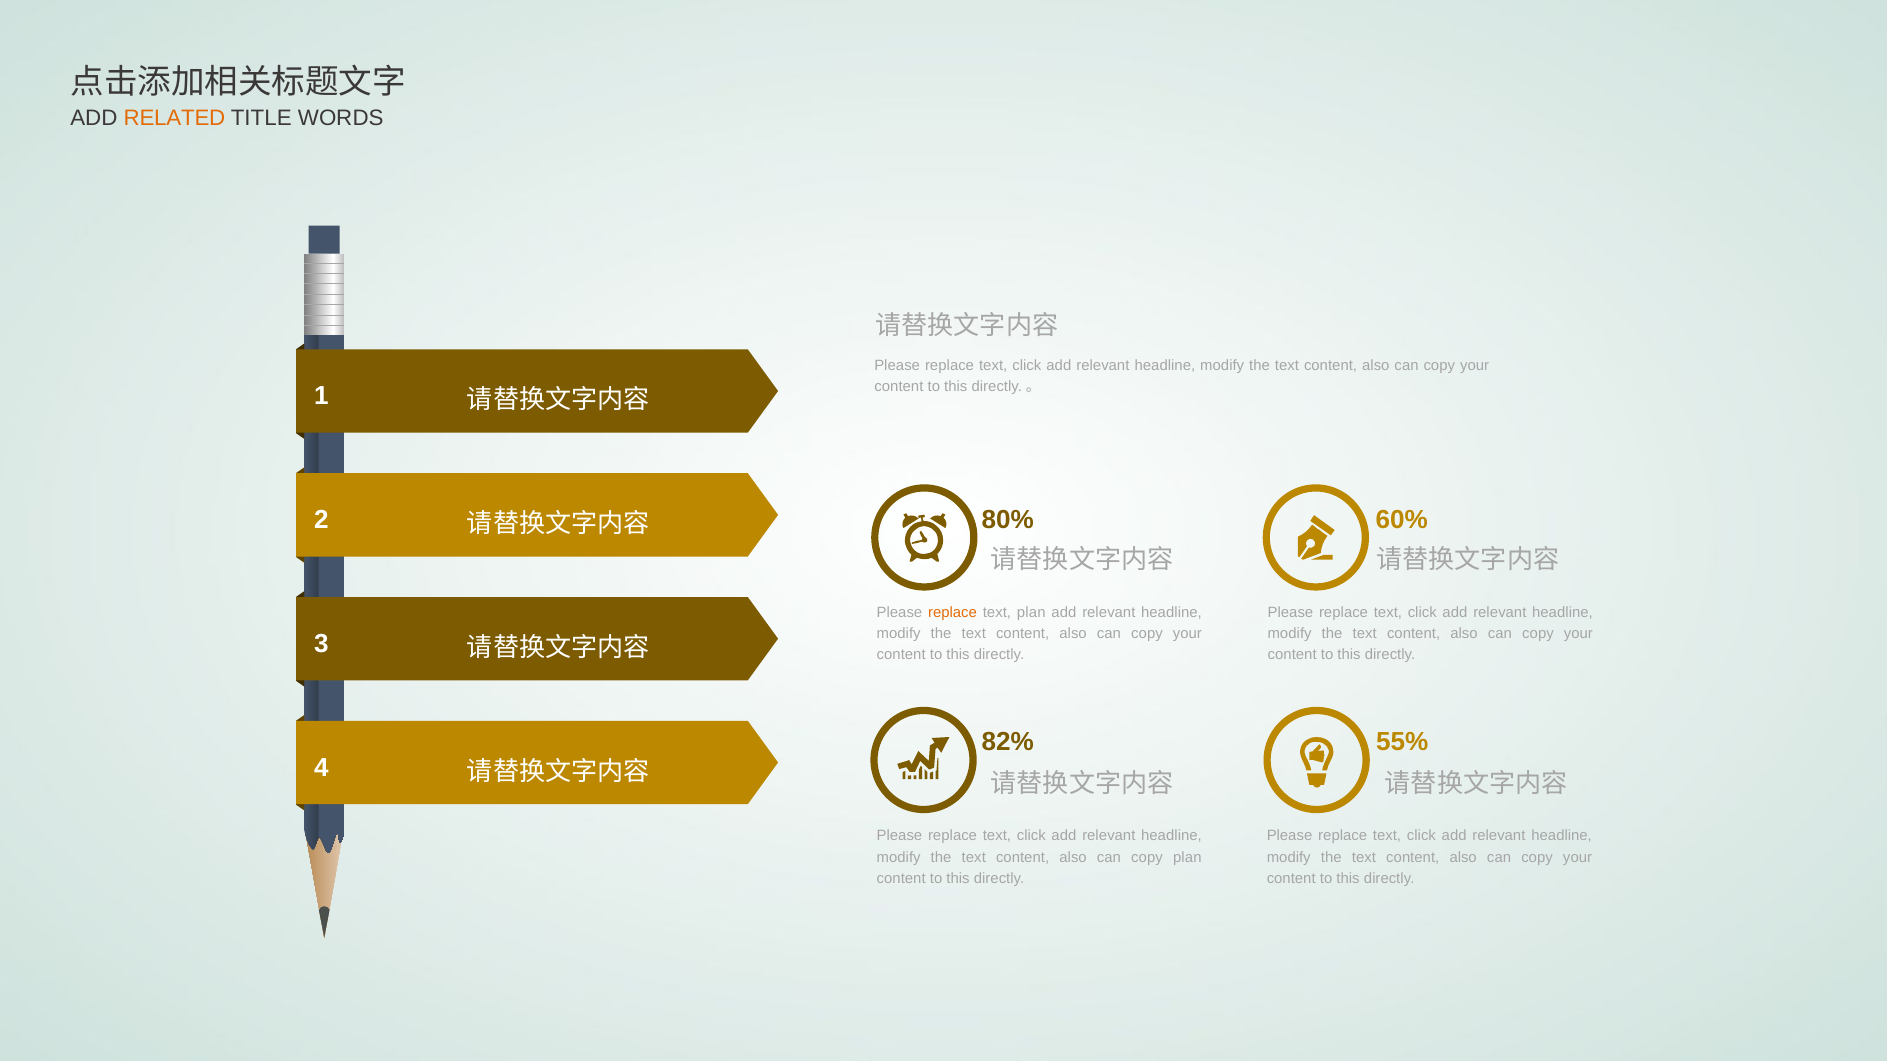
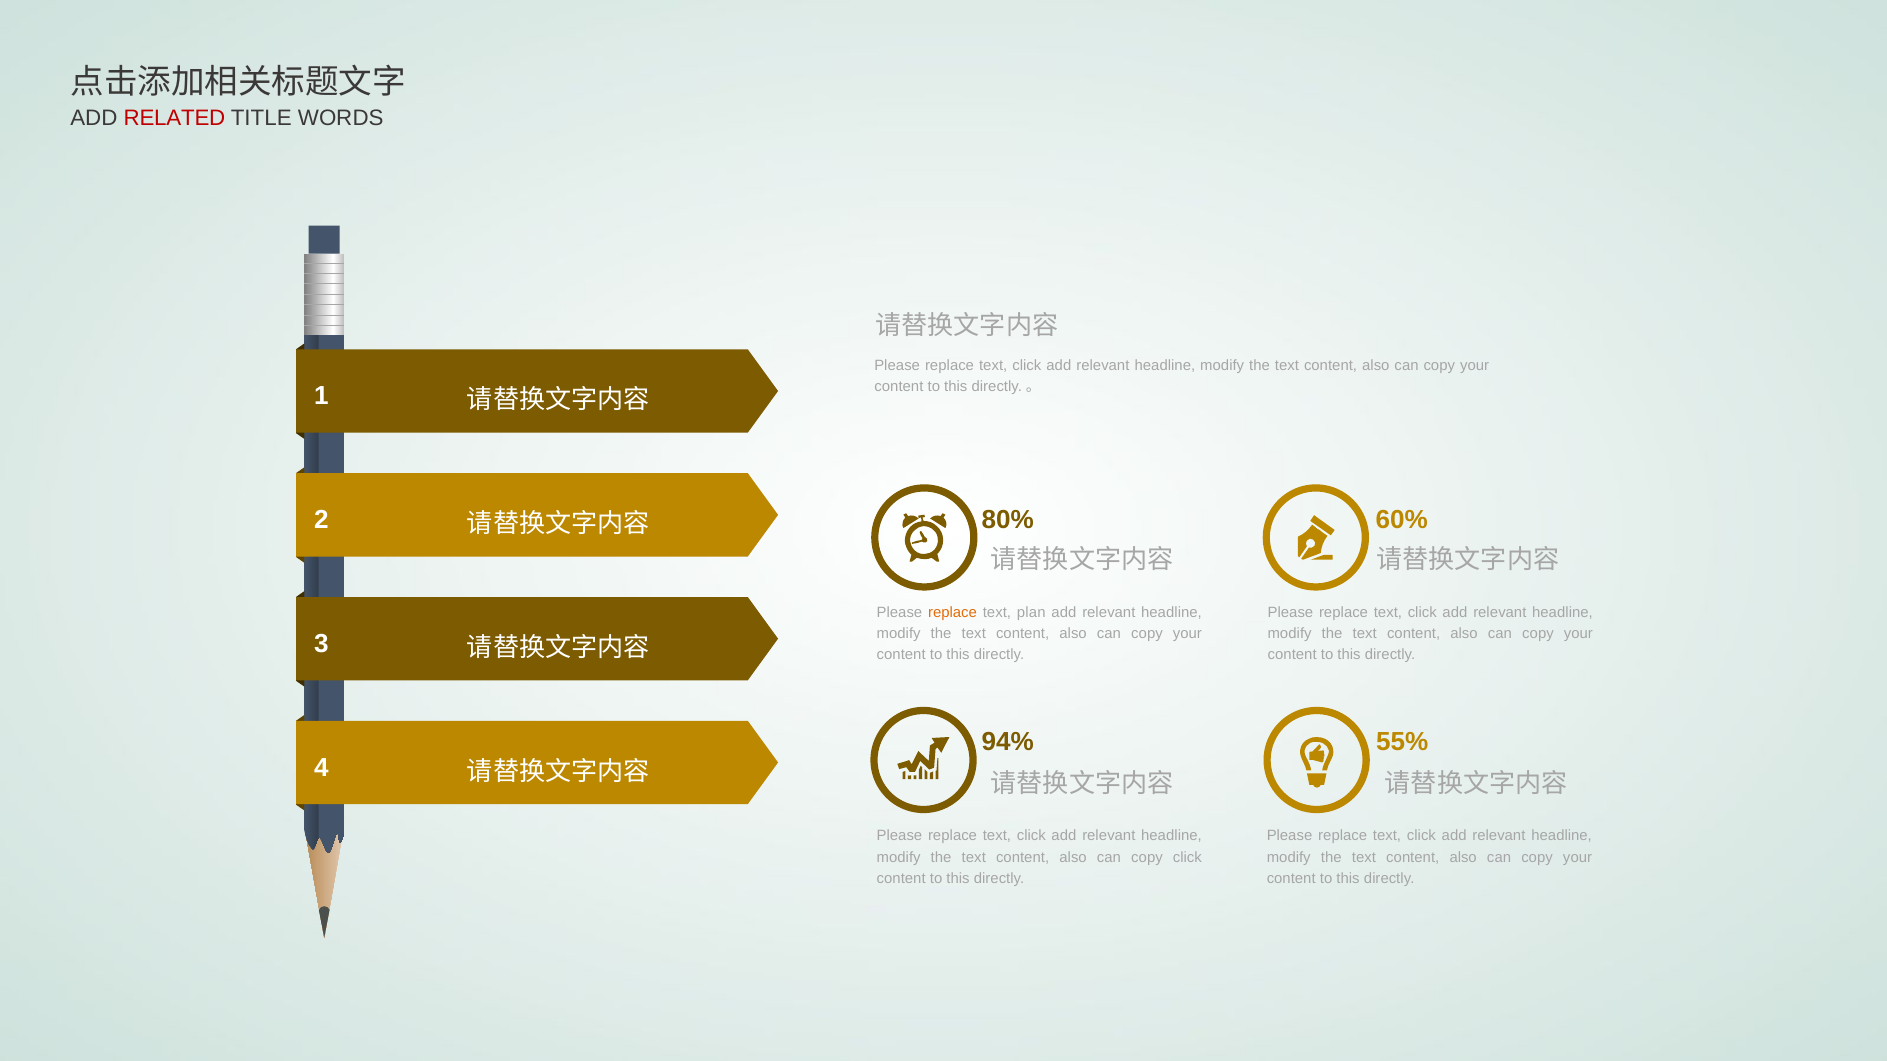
RELATED colour: orange -> red
82%: 82% -> 94%
copy plan: plan -> click
